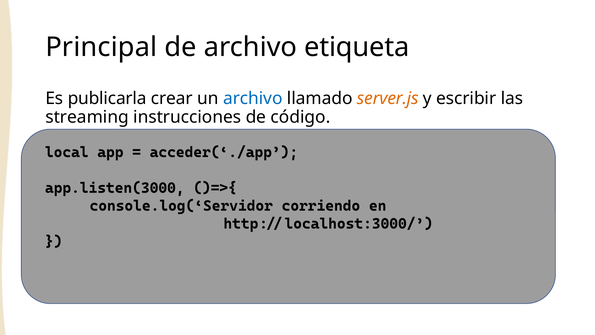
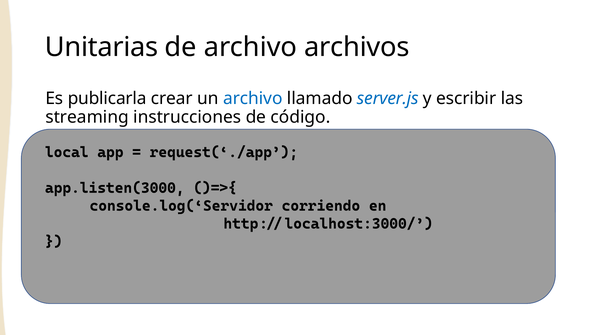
Principal: Principal -> Unitarias
etiqueta: etiqueta -> archivos
server.js colour: orange -> blue
acceder(‘./app: acceder(‘./app -> request(‘./app
